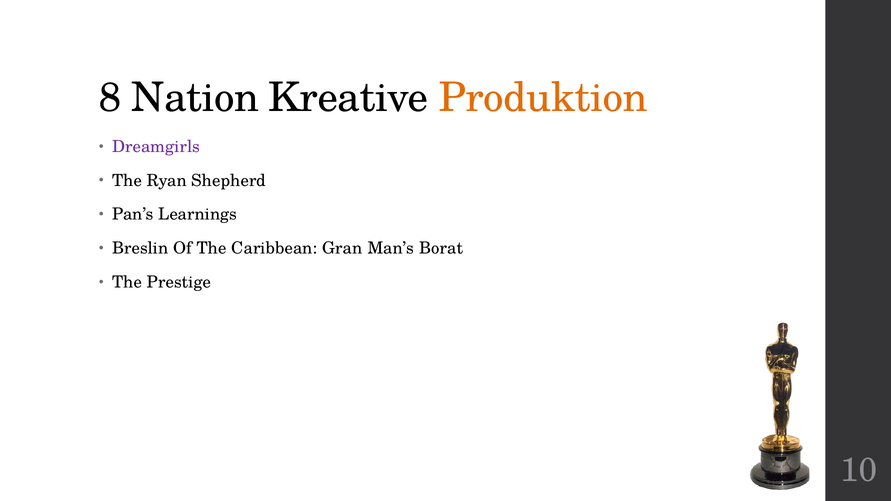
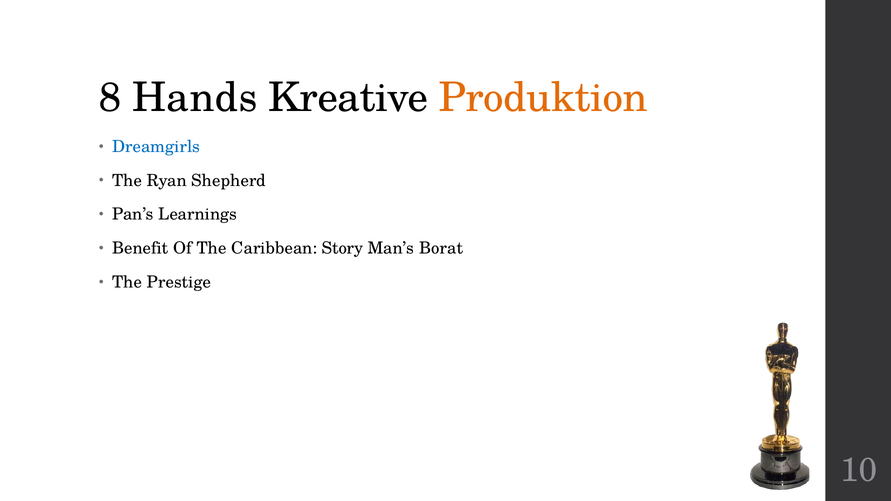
Nation: Nation -> Hands
Dreamgirls colour: purple -> blue
Breslin: Breslin -> Benefit
Gran: Gran -> Story
